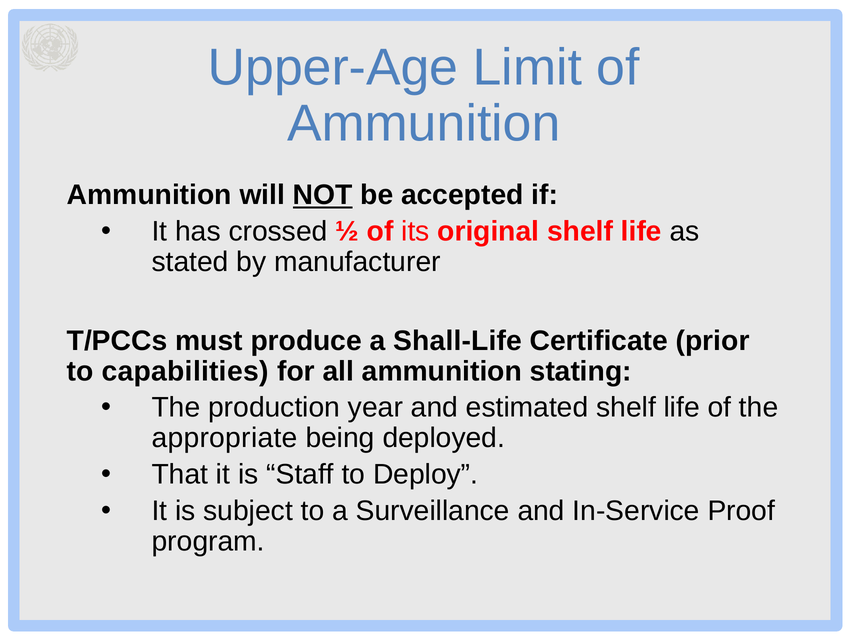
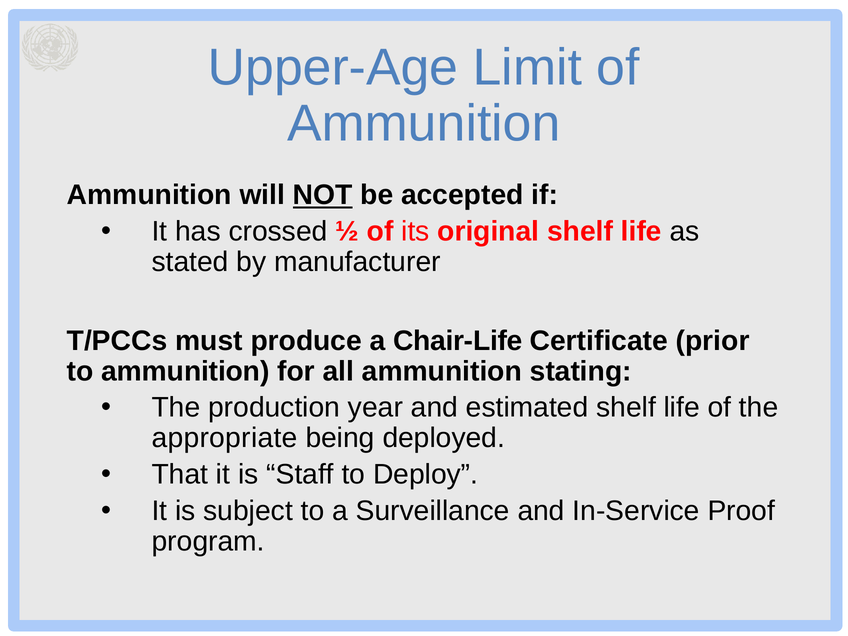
Shall-Life: Shall-Life -> Chair-Life
to capabilities: capabilities -> ammunition
